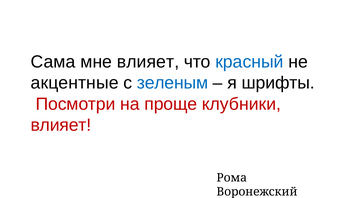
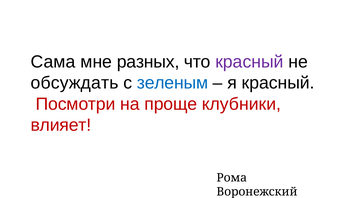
мне влияет: влияет -> разных
красный at (249, 62) colour: blue -> purple
акцентные: акцентные -> обсуждать
я шрифты: шрифты -> красный
